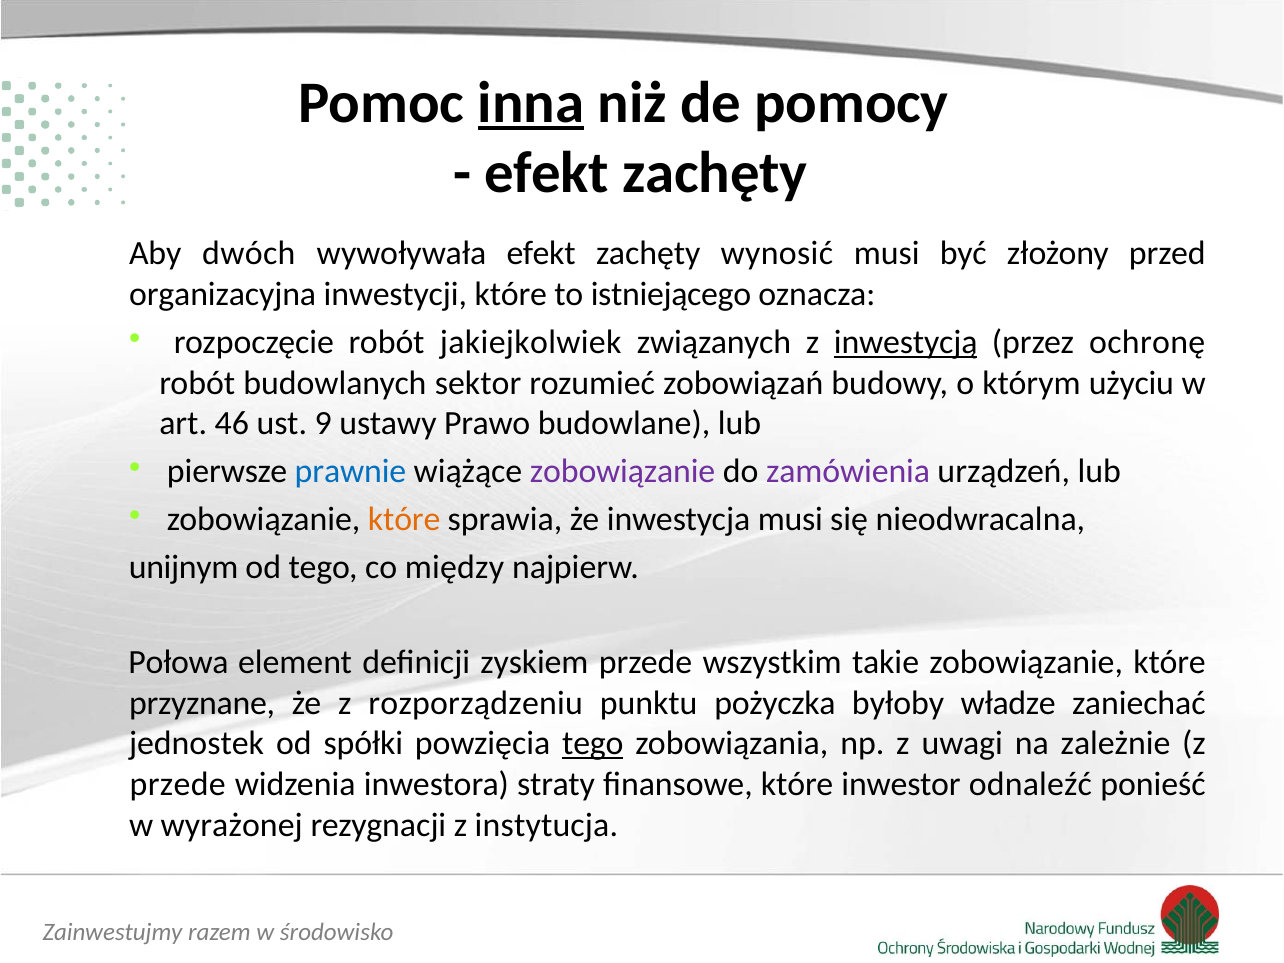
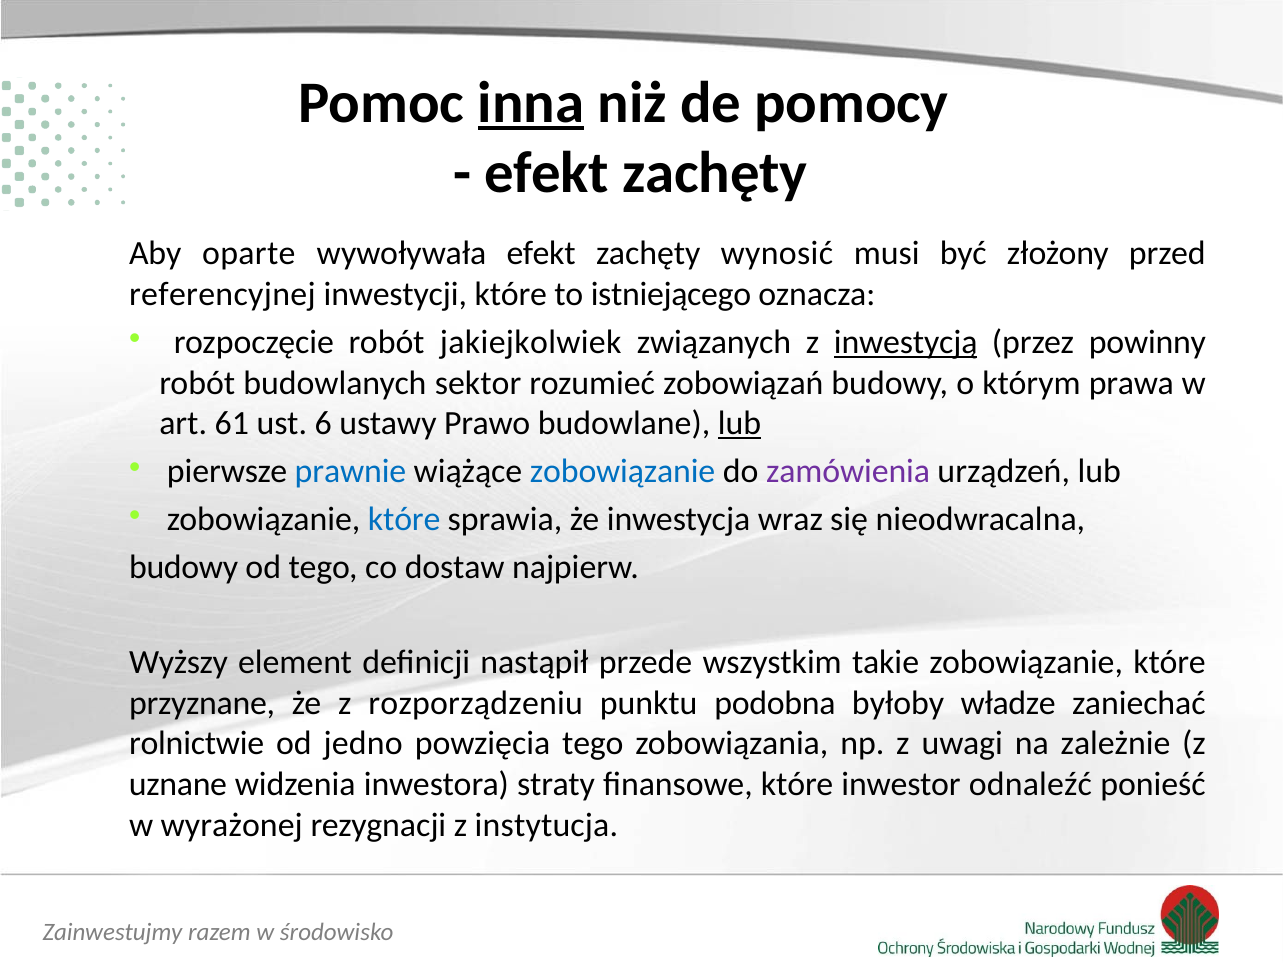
dwóch: dwóch -> oparte
organizacyjna: organizacyjna -> referencyjnej
ochronę: ochronę -> powinny
użyciu: użyciu -> prawa
46: 46 -> 61
9: 9 -> 6
lub at (739, 424) underline: none -> present
zobowiązanie at (623, 471) colour: purple -> blue
które at (404, 519) colour: orange -> blue
inwestycja musi: musi -> wraz
unijnym at (184, 567): unijnym -> budowy
między: między -> dostaw
Połowa: Połowa -> Wyższy
zyskiem: zyskiem -> nastąpił
pożyczka: pożyczka -> podobna
jednostek: jednostek -> rolnictwie
spółki: spółki -> jedno
tego at (593, 744) underline: present -> none
przede at (178, 784): przede -> uznane
